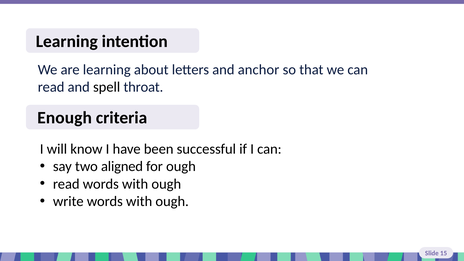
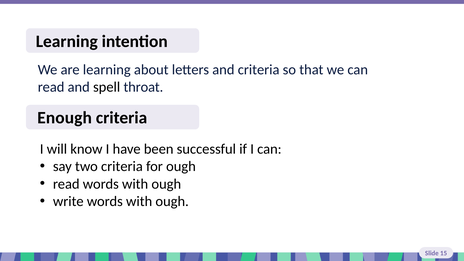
and anchor: anchor -> criteria
two aligned: aligned -> criteria
